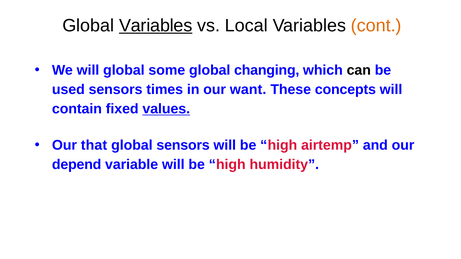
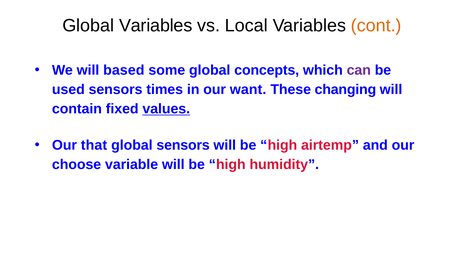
Variables at (156, 26) underline: present -> none
will global: global -> based
changing: changing -> concepts
can colour: black -> purple
concepts: concepts -> changing
depend: depend -> choose
